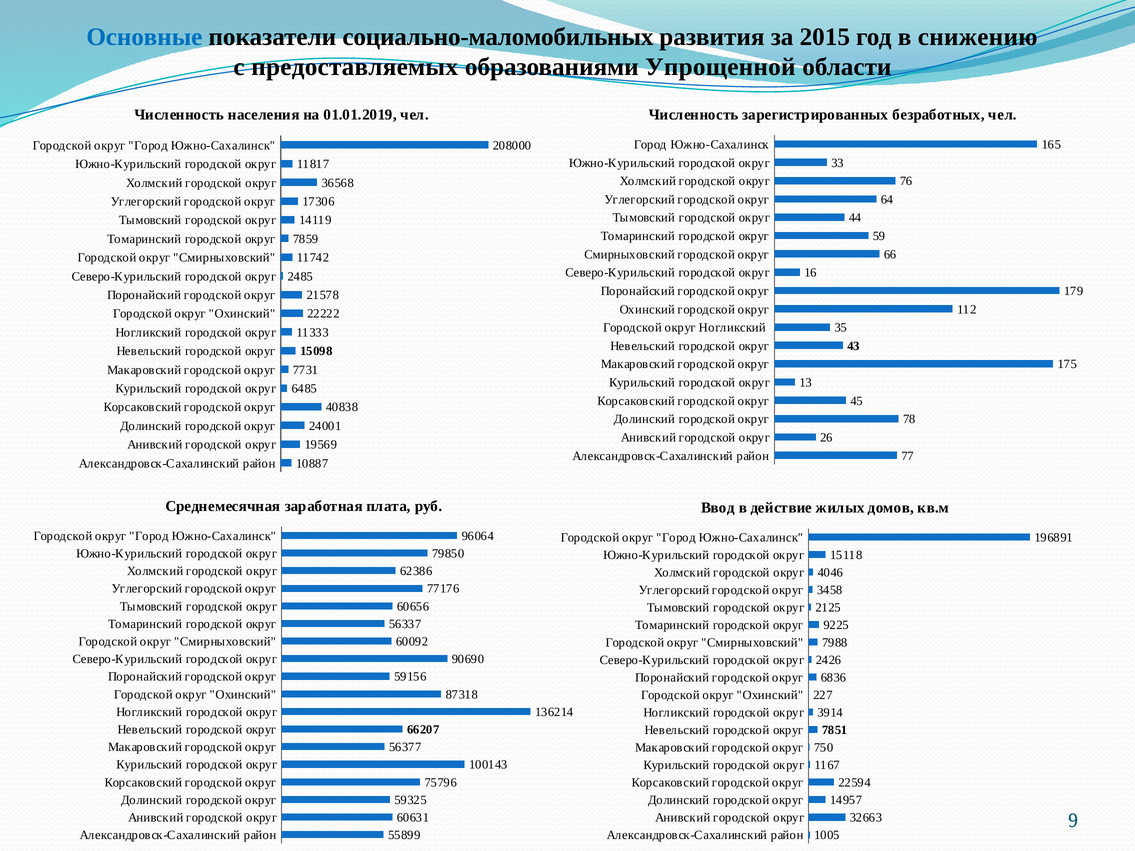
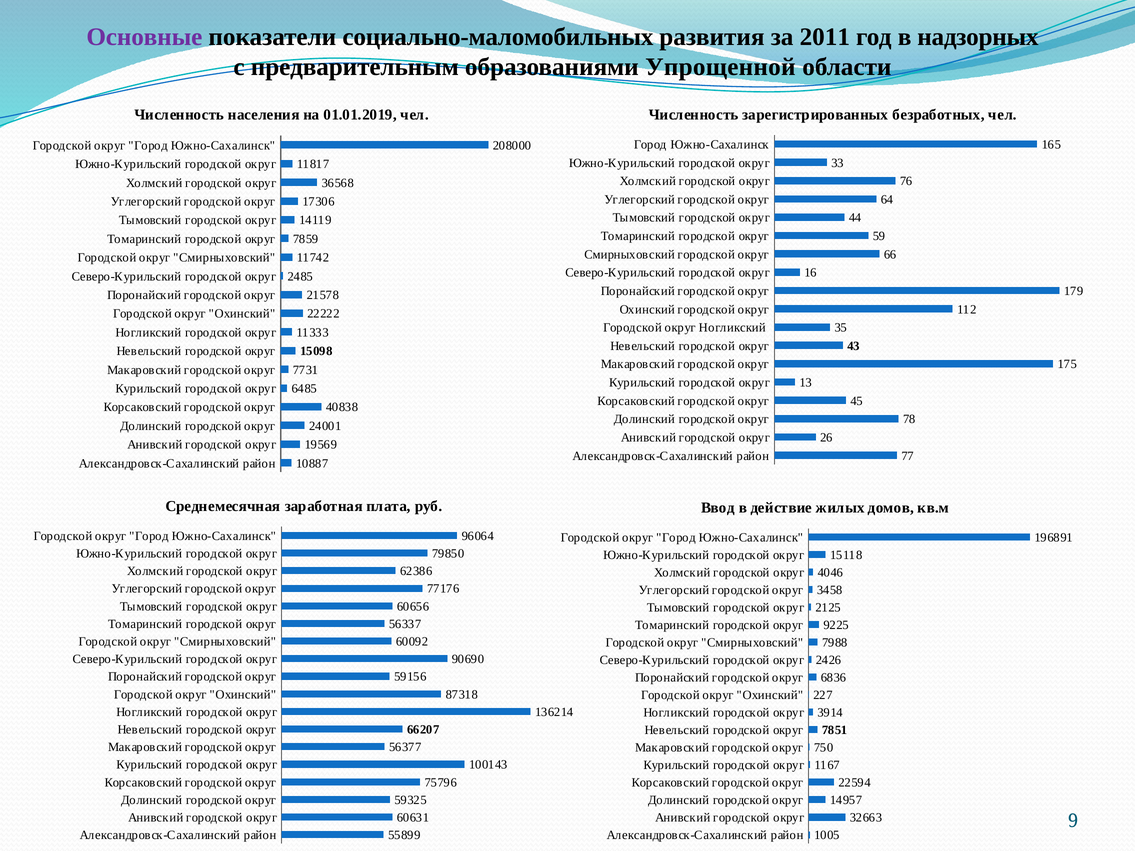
Основные colour: blue -> purple
2015: 2015 -> 2011
снижению: снижению -> надзорных
предоставляемых: предоставляемых -> предварительным
